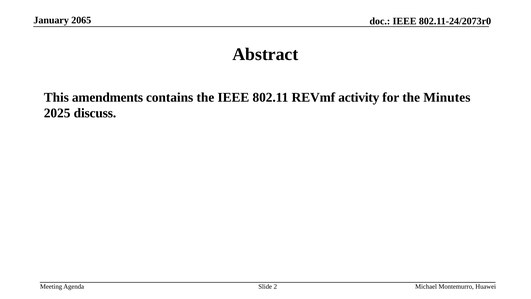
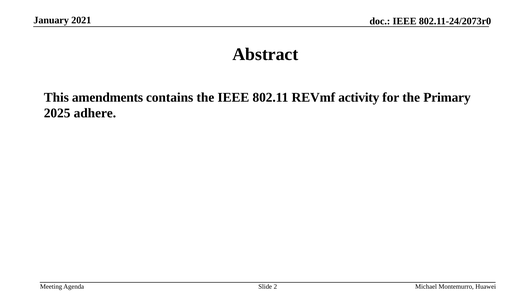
2065: 2065 -> 2021
Minutes: Minutes -> Primary
discuss: discuss -> adhere
